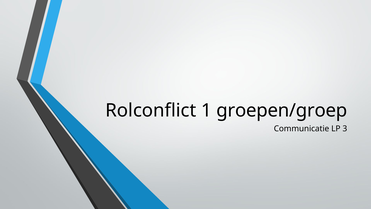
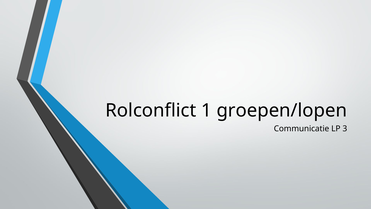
groepen/groep: groepen/groep -> groepen/lopen
